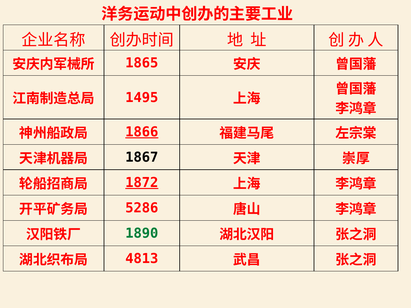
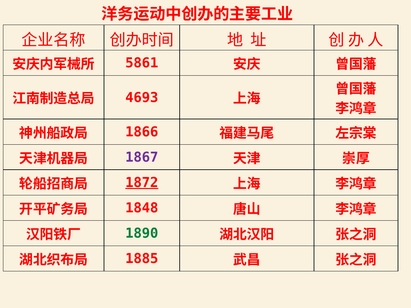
1865: 1865 -> 5861
1495: 1495 -> 4693
1866 underline: present -> none
1867 colour: black -> purple
5286: 5286 -> 1848
4813: 4813 -> 1885
